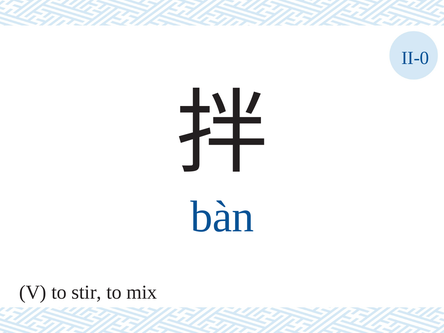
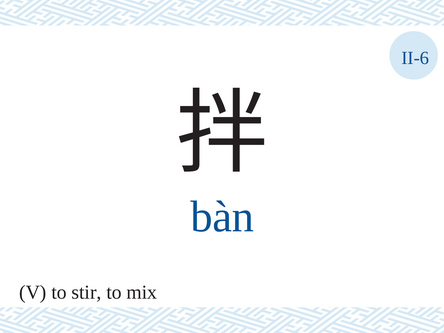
II-0: II-0 -> II-6
